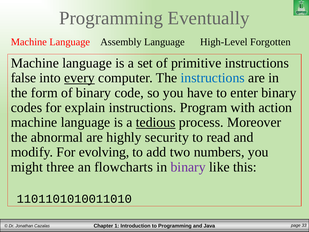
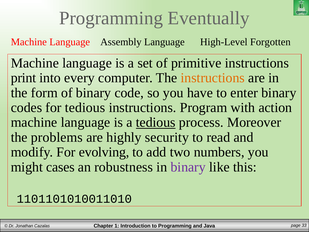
false: false -> print
every underline: present -> none
instructions at (213, 78) colour: blue -> orange
for explain: explain -> tedious
abnormal: abnormal -> problems
three: three -> cases
flowcharts: flowcharts -> robustness
